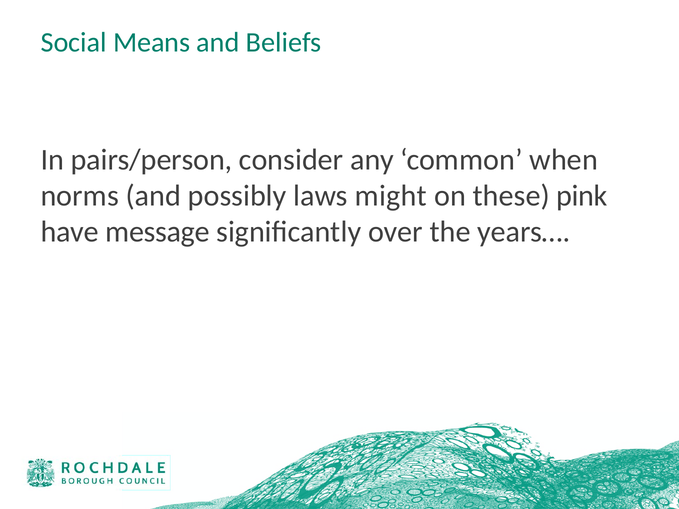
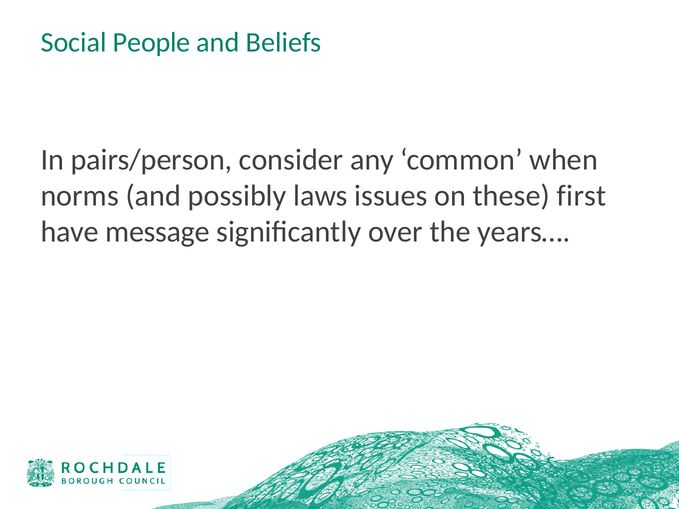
Means: Means -> People
might: might -> issues
pink: pink -> first
